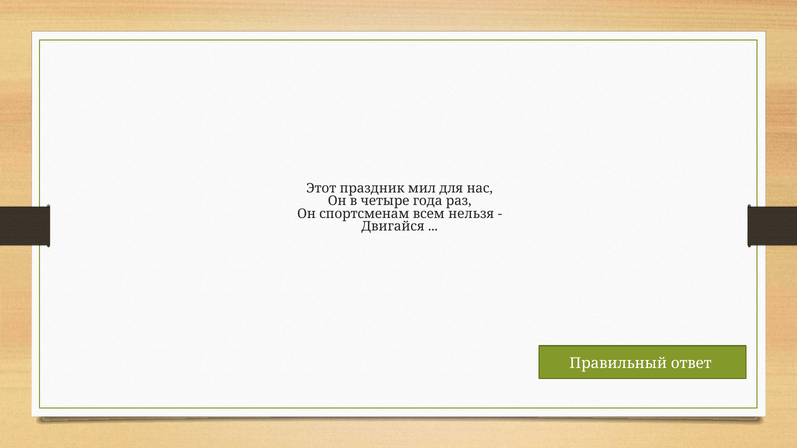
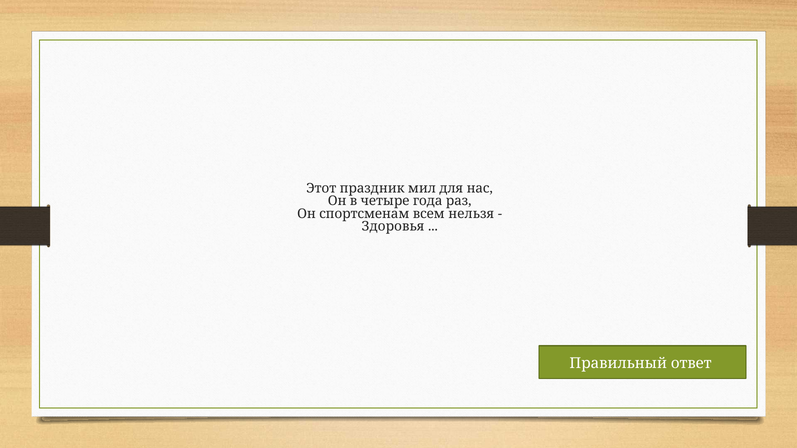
Двигайся: Двигайся -> Здоровья
